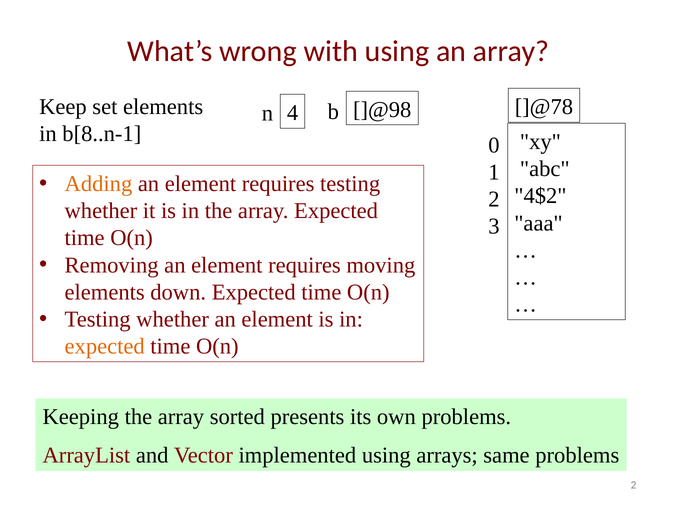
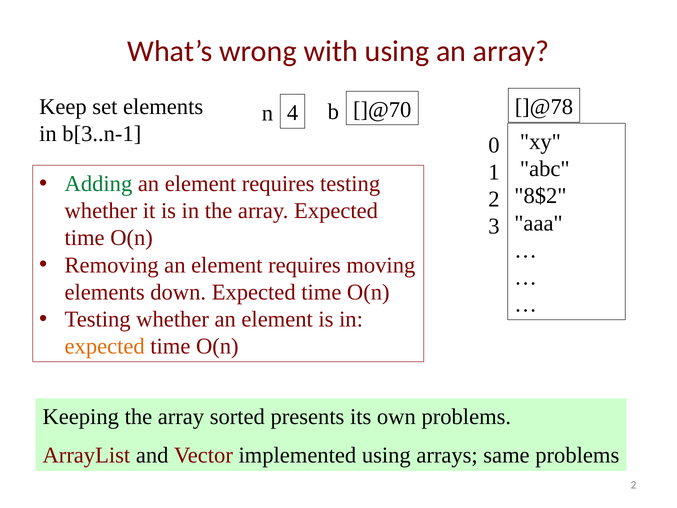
]@98: ]@98 -> ]@70
b[8..n-1: b[8..n-1 -> b[3..n-1
Adding colour: orange -> green
4$2: 4$2 -> 8$2
